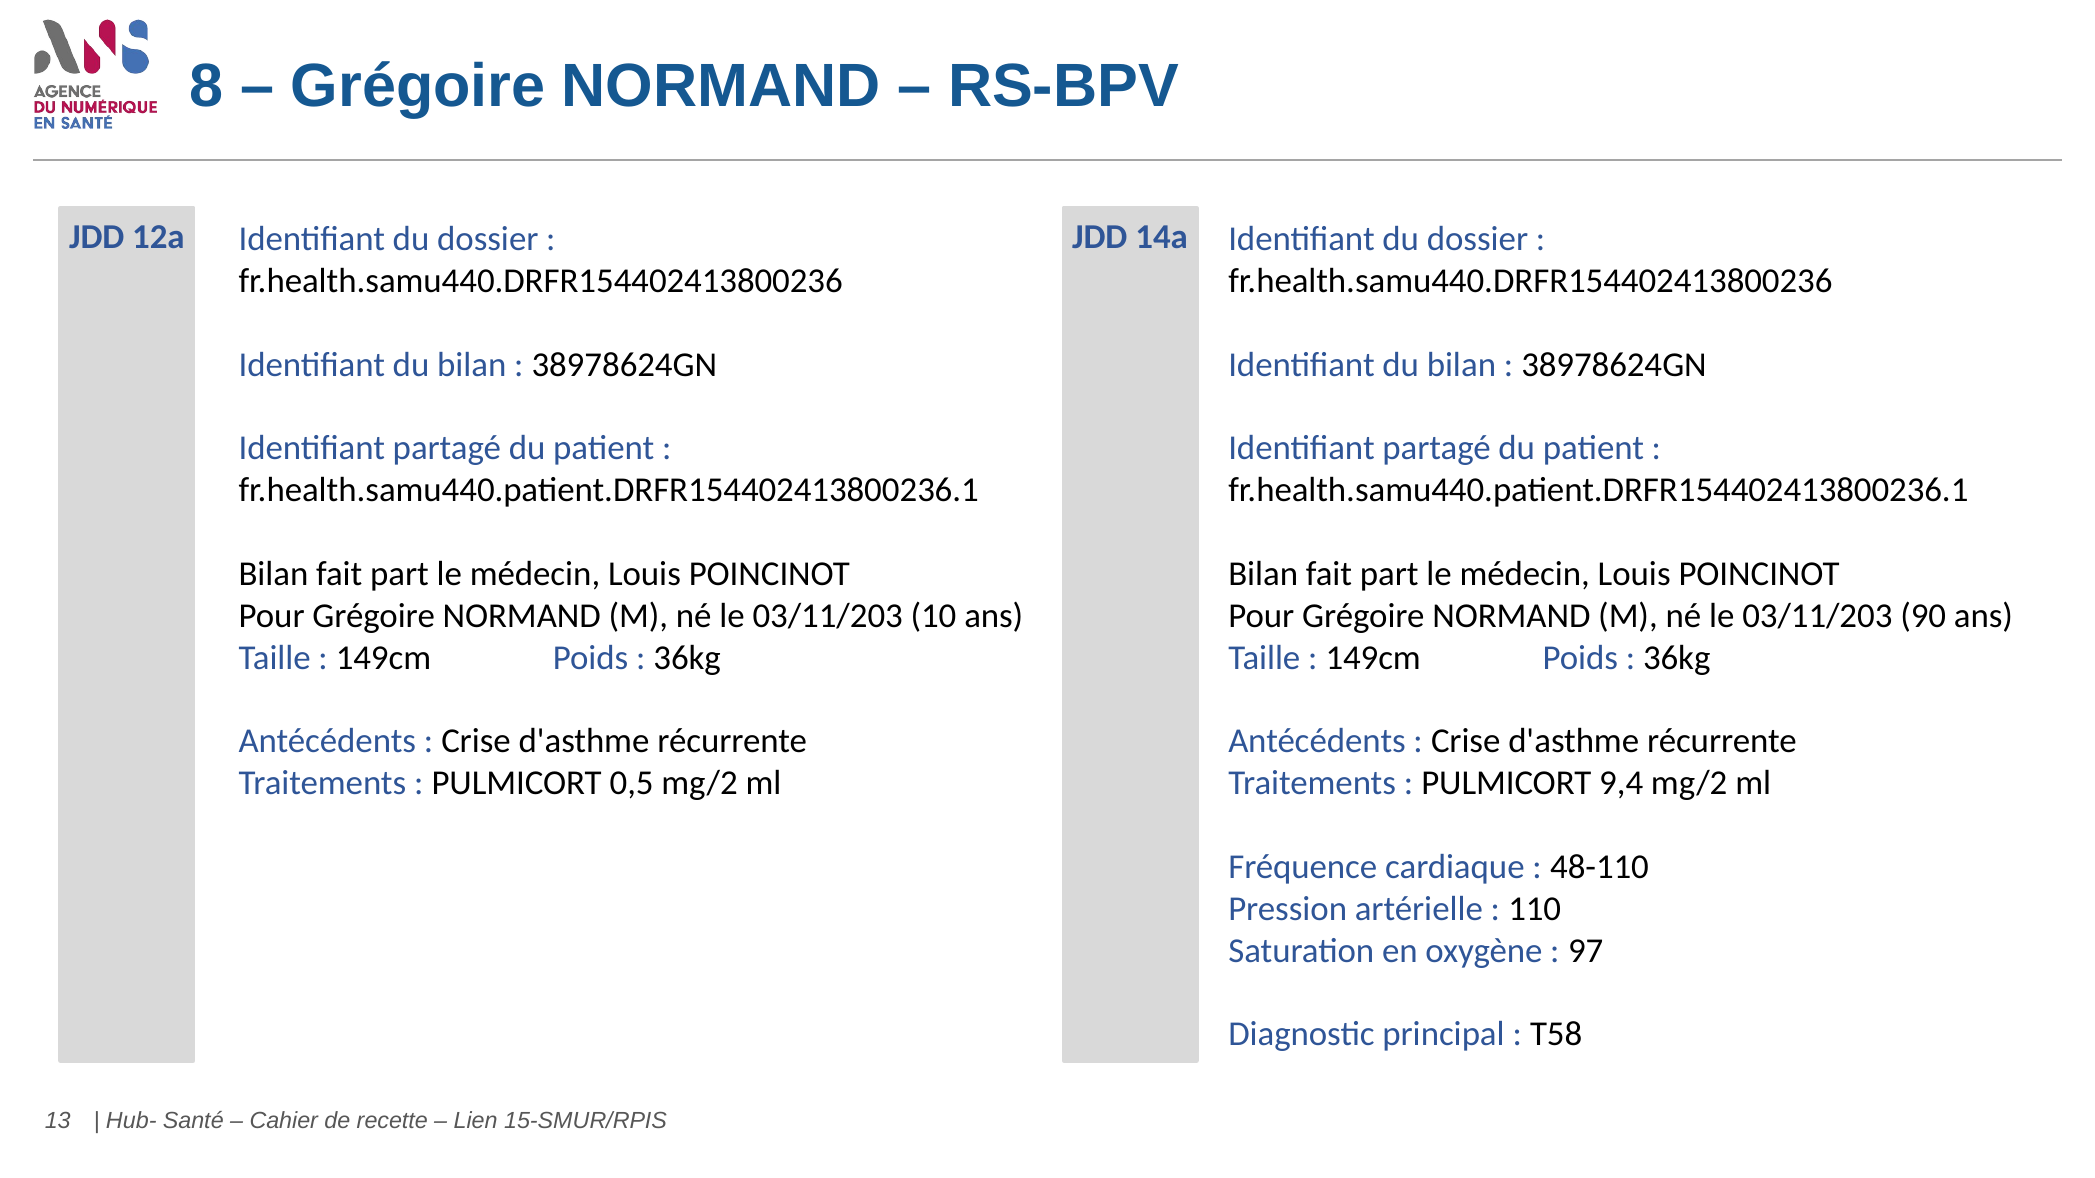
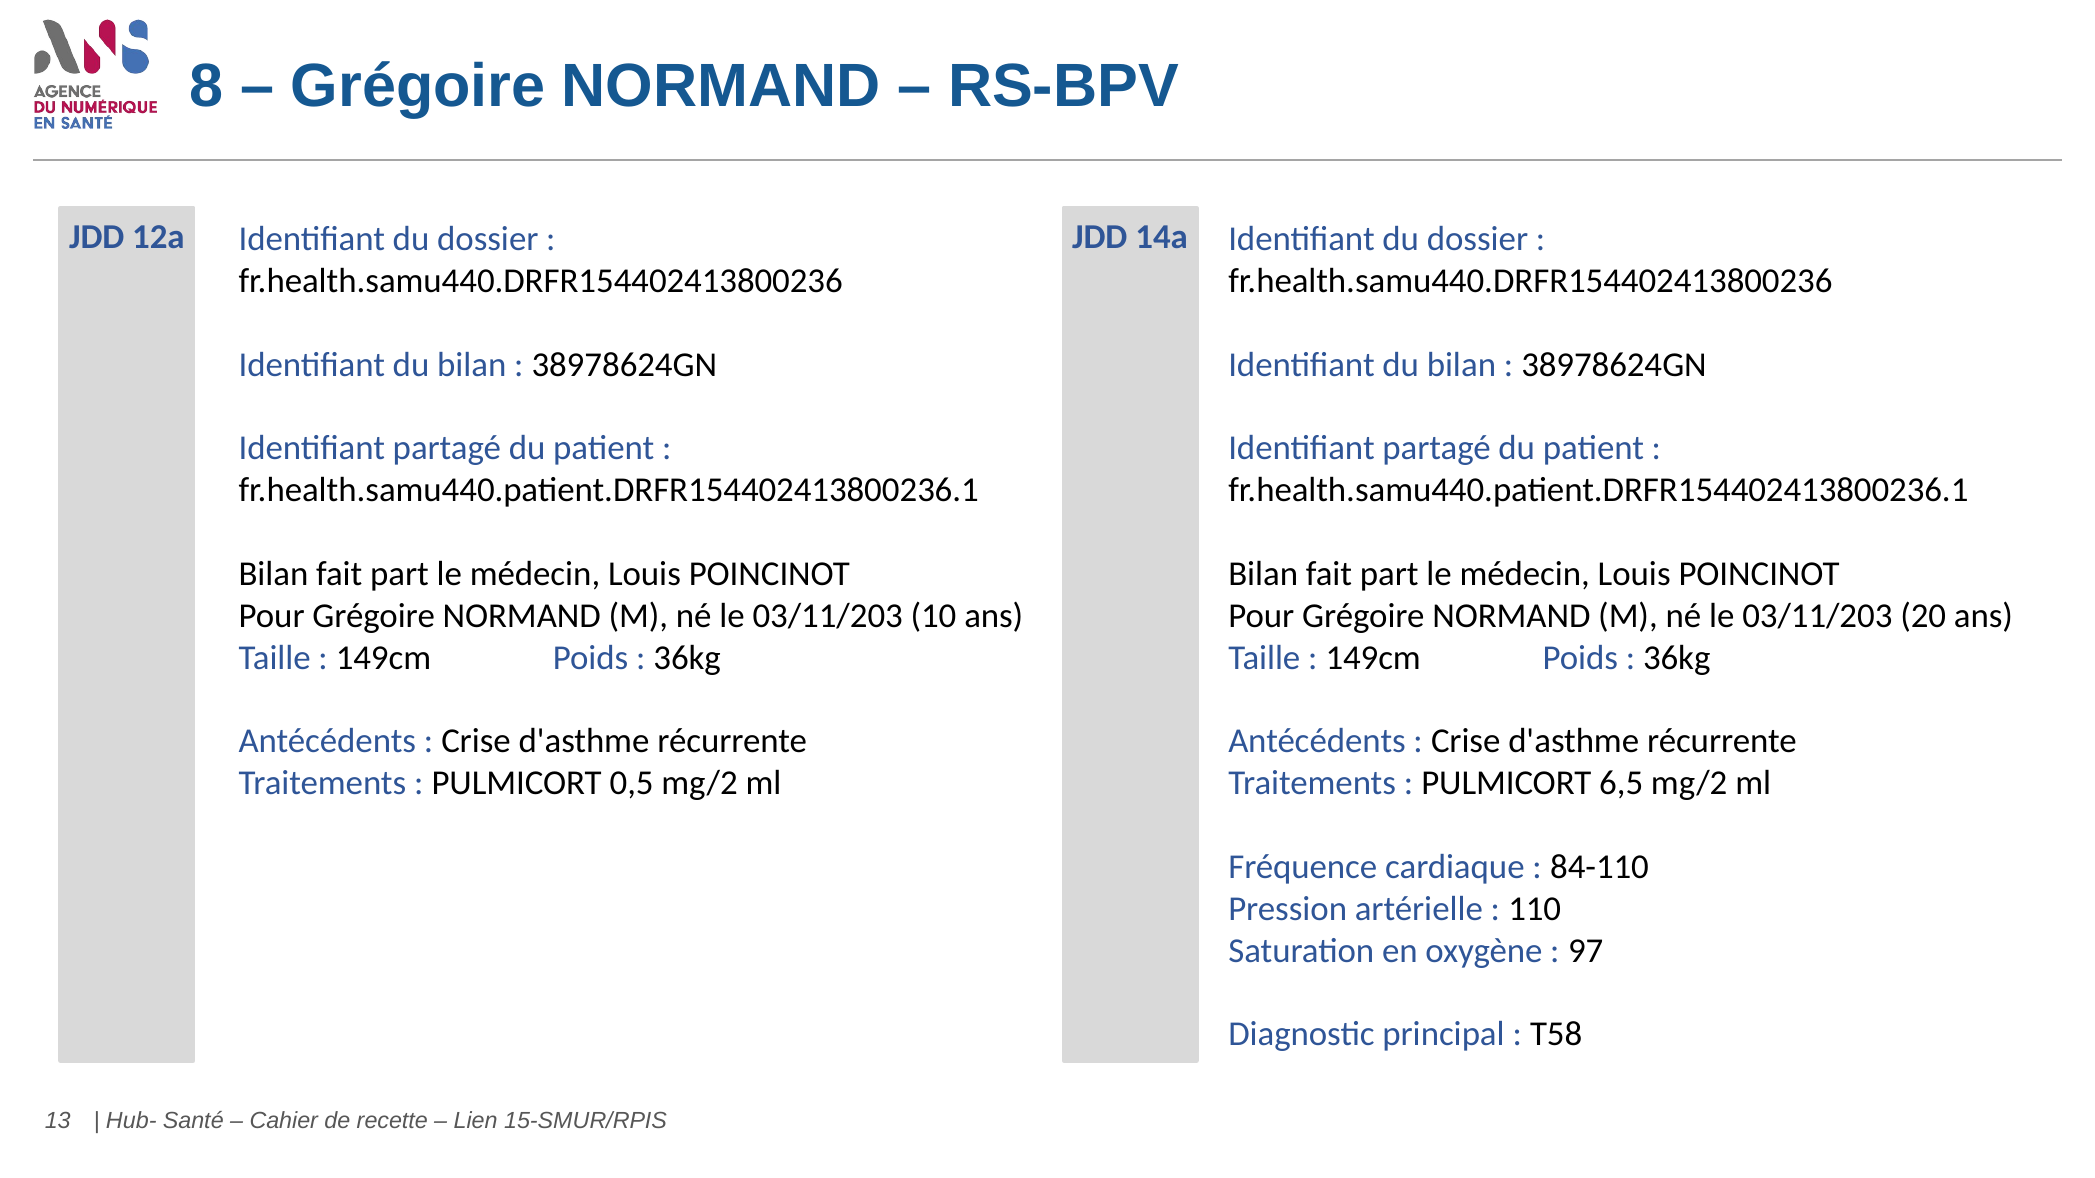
90: 90 -> 20
9,4: 9,4 -> 6,5
48-110: 48-110 -> 84-110
